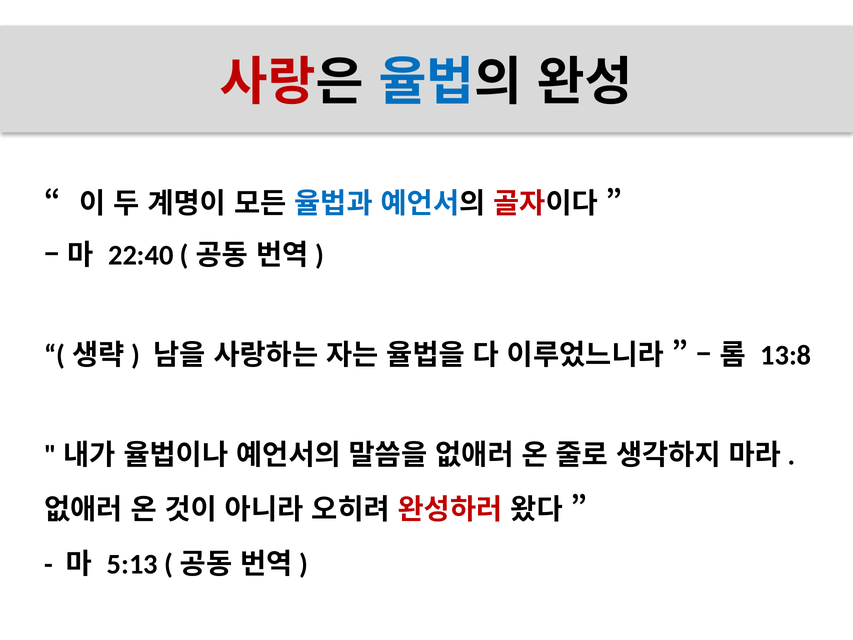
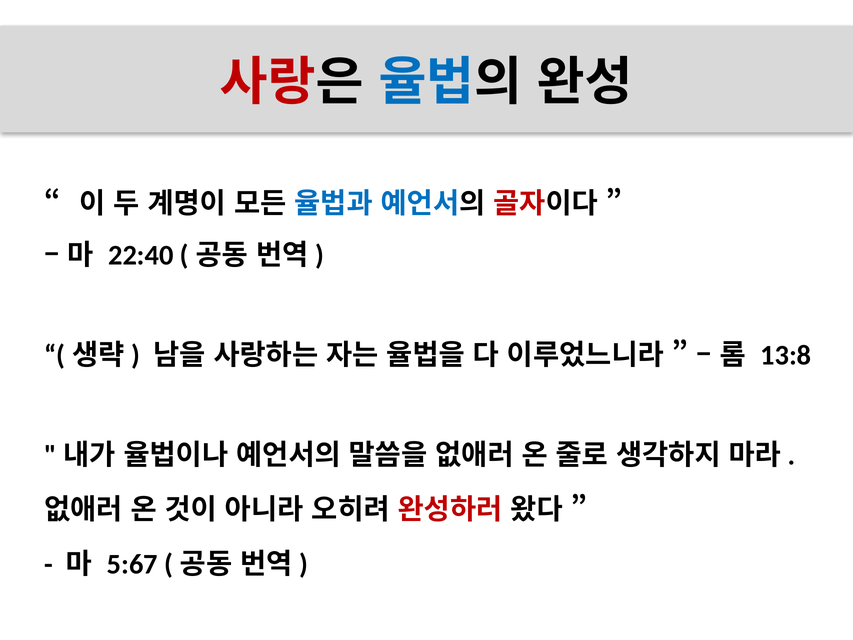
5:13: 5:13 -> 5:67
